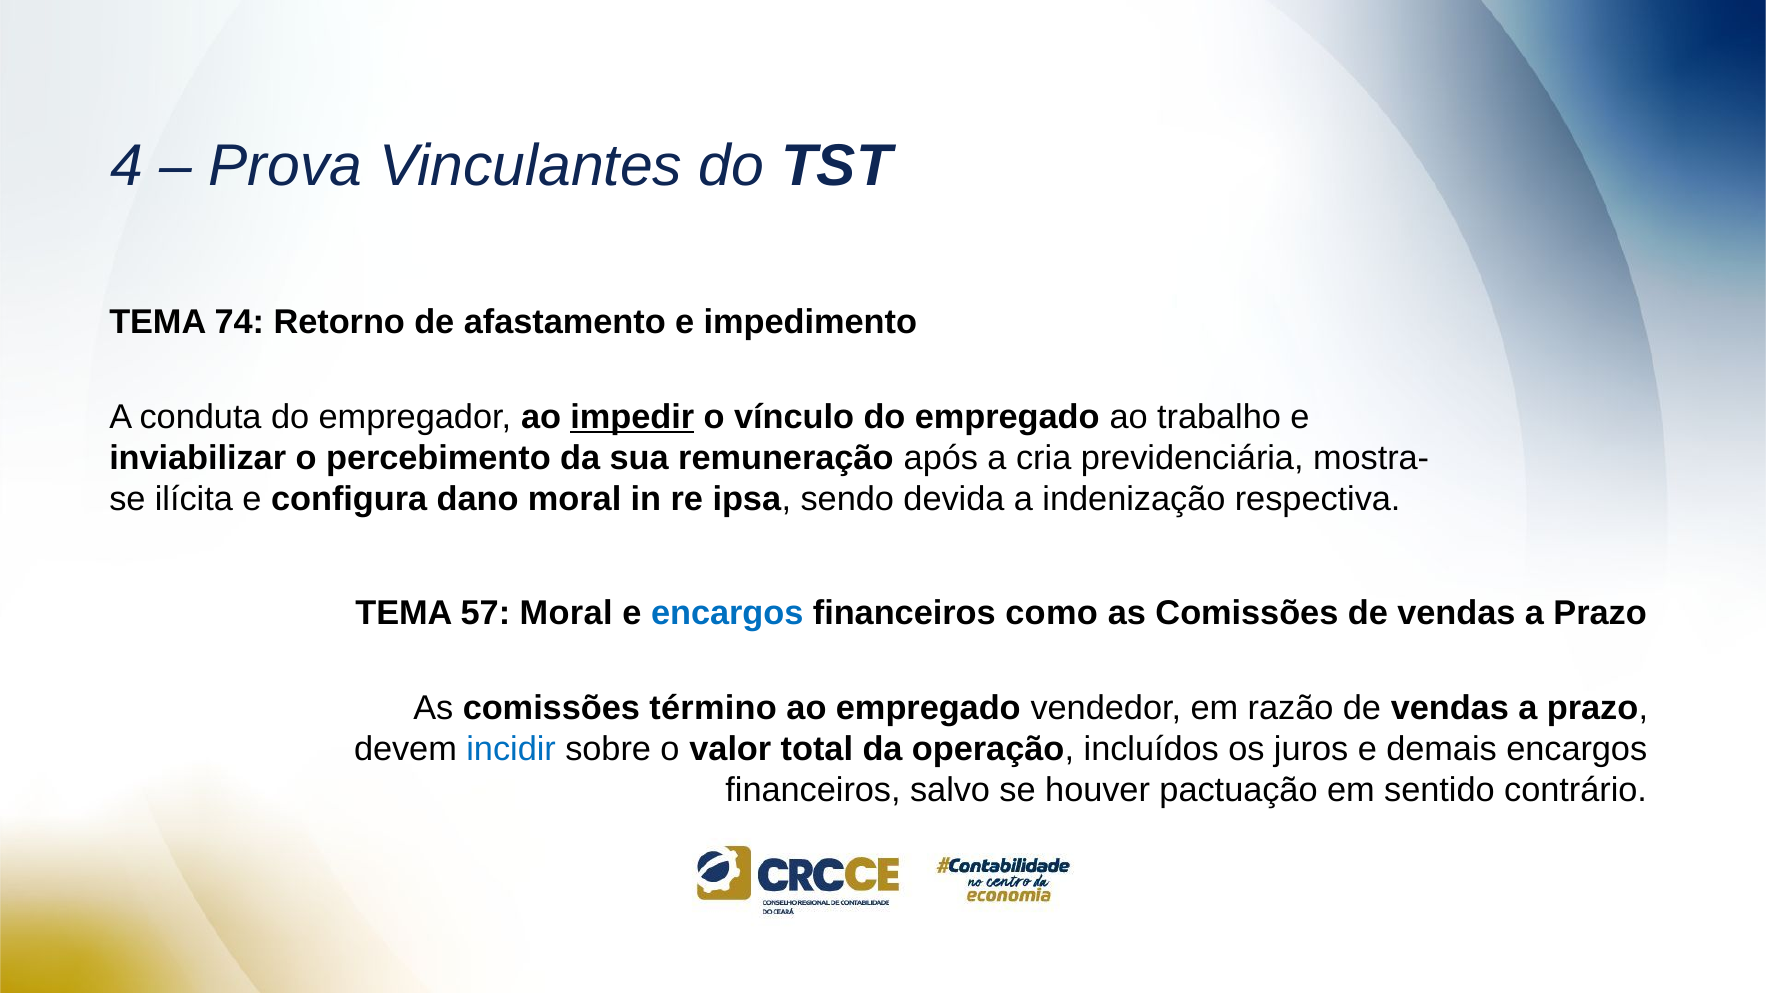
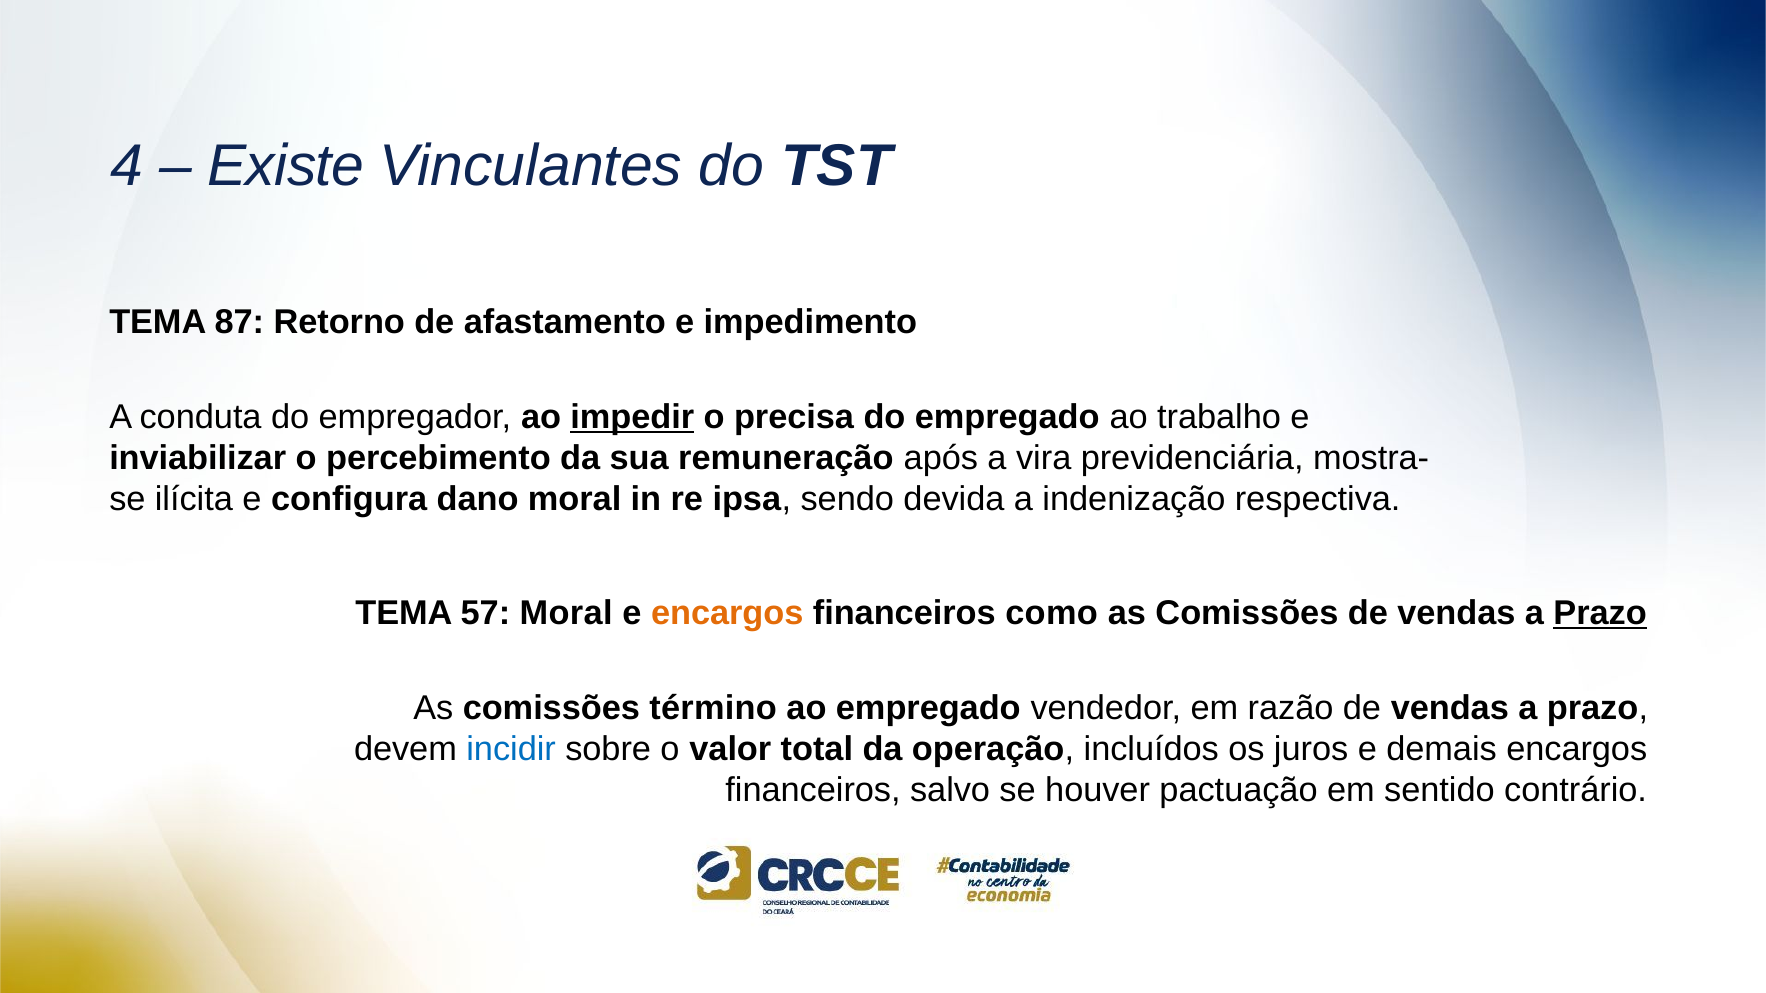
Prova: Prova -> Existe
74: 74 -> 87
vínculo: vínculo -> precisa
cria: cria -> vira
encargos at (727, 614) colour: blue -> orange
Prazo at (1600, 614) underline: none -> present
